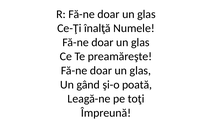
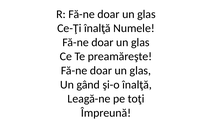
şi-o poată: poată -> înalţă
